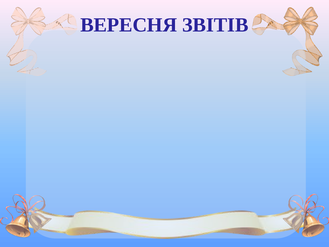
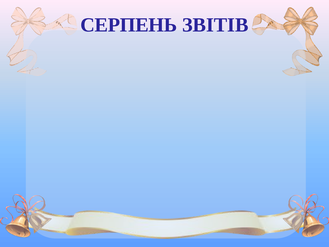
ВЕРЕСНЯ: ВЕРЕСНЯ -> СЕРПЕНЬ
